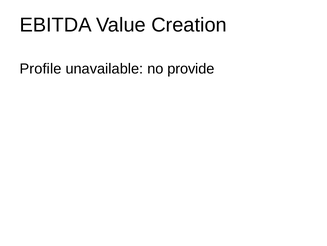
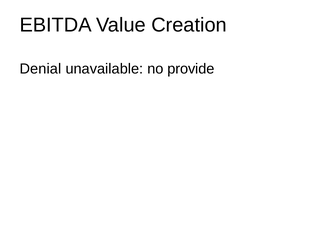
Profile: Profile -> Denial
